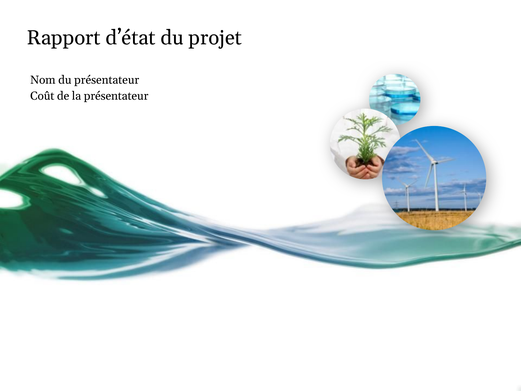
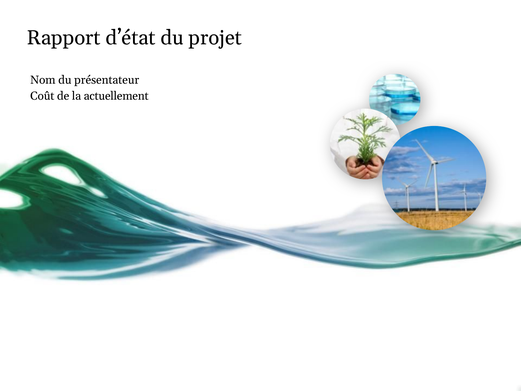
la présentateur: présentateur -> actuellement
